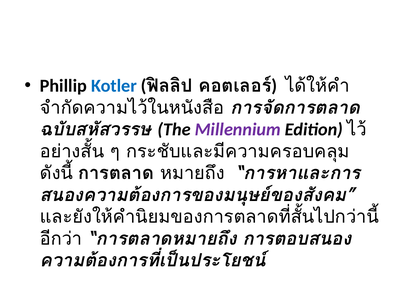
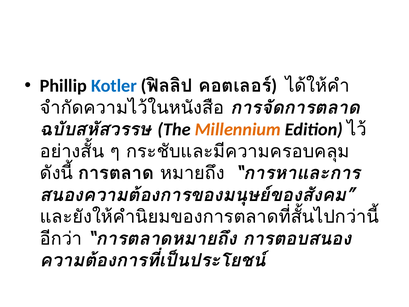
Millennium colour: purple -> orange
